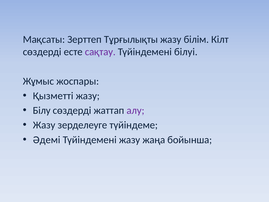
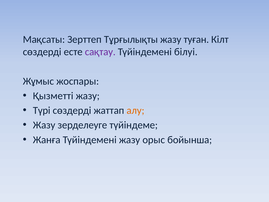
білім: білім -> туған
Білу: Білу -> Түрі
алу colour: purple -> orange
Әдемі: Әдемі -> Жанға
жаңа: жаңа -> орыс
